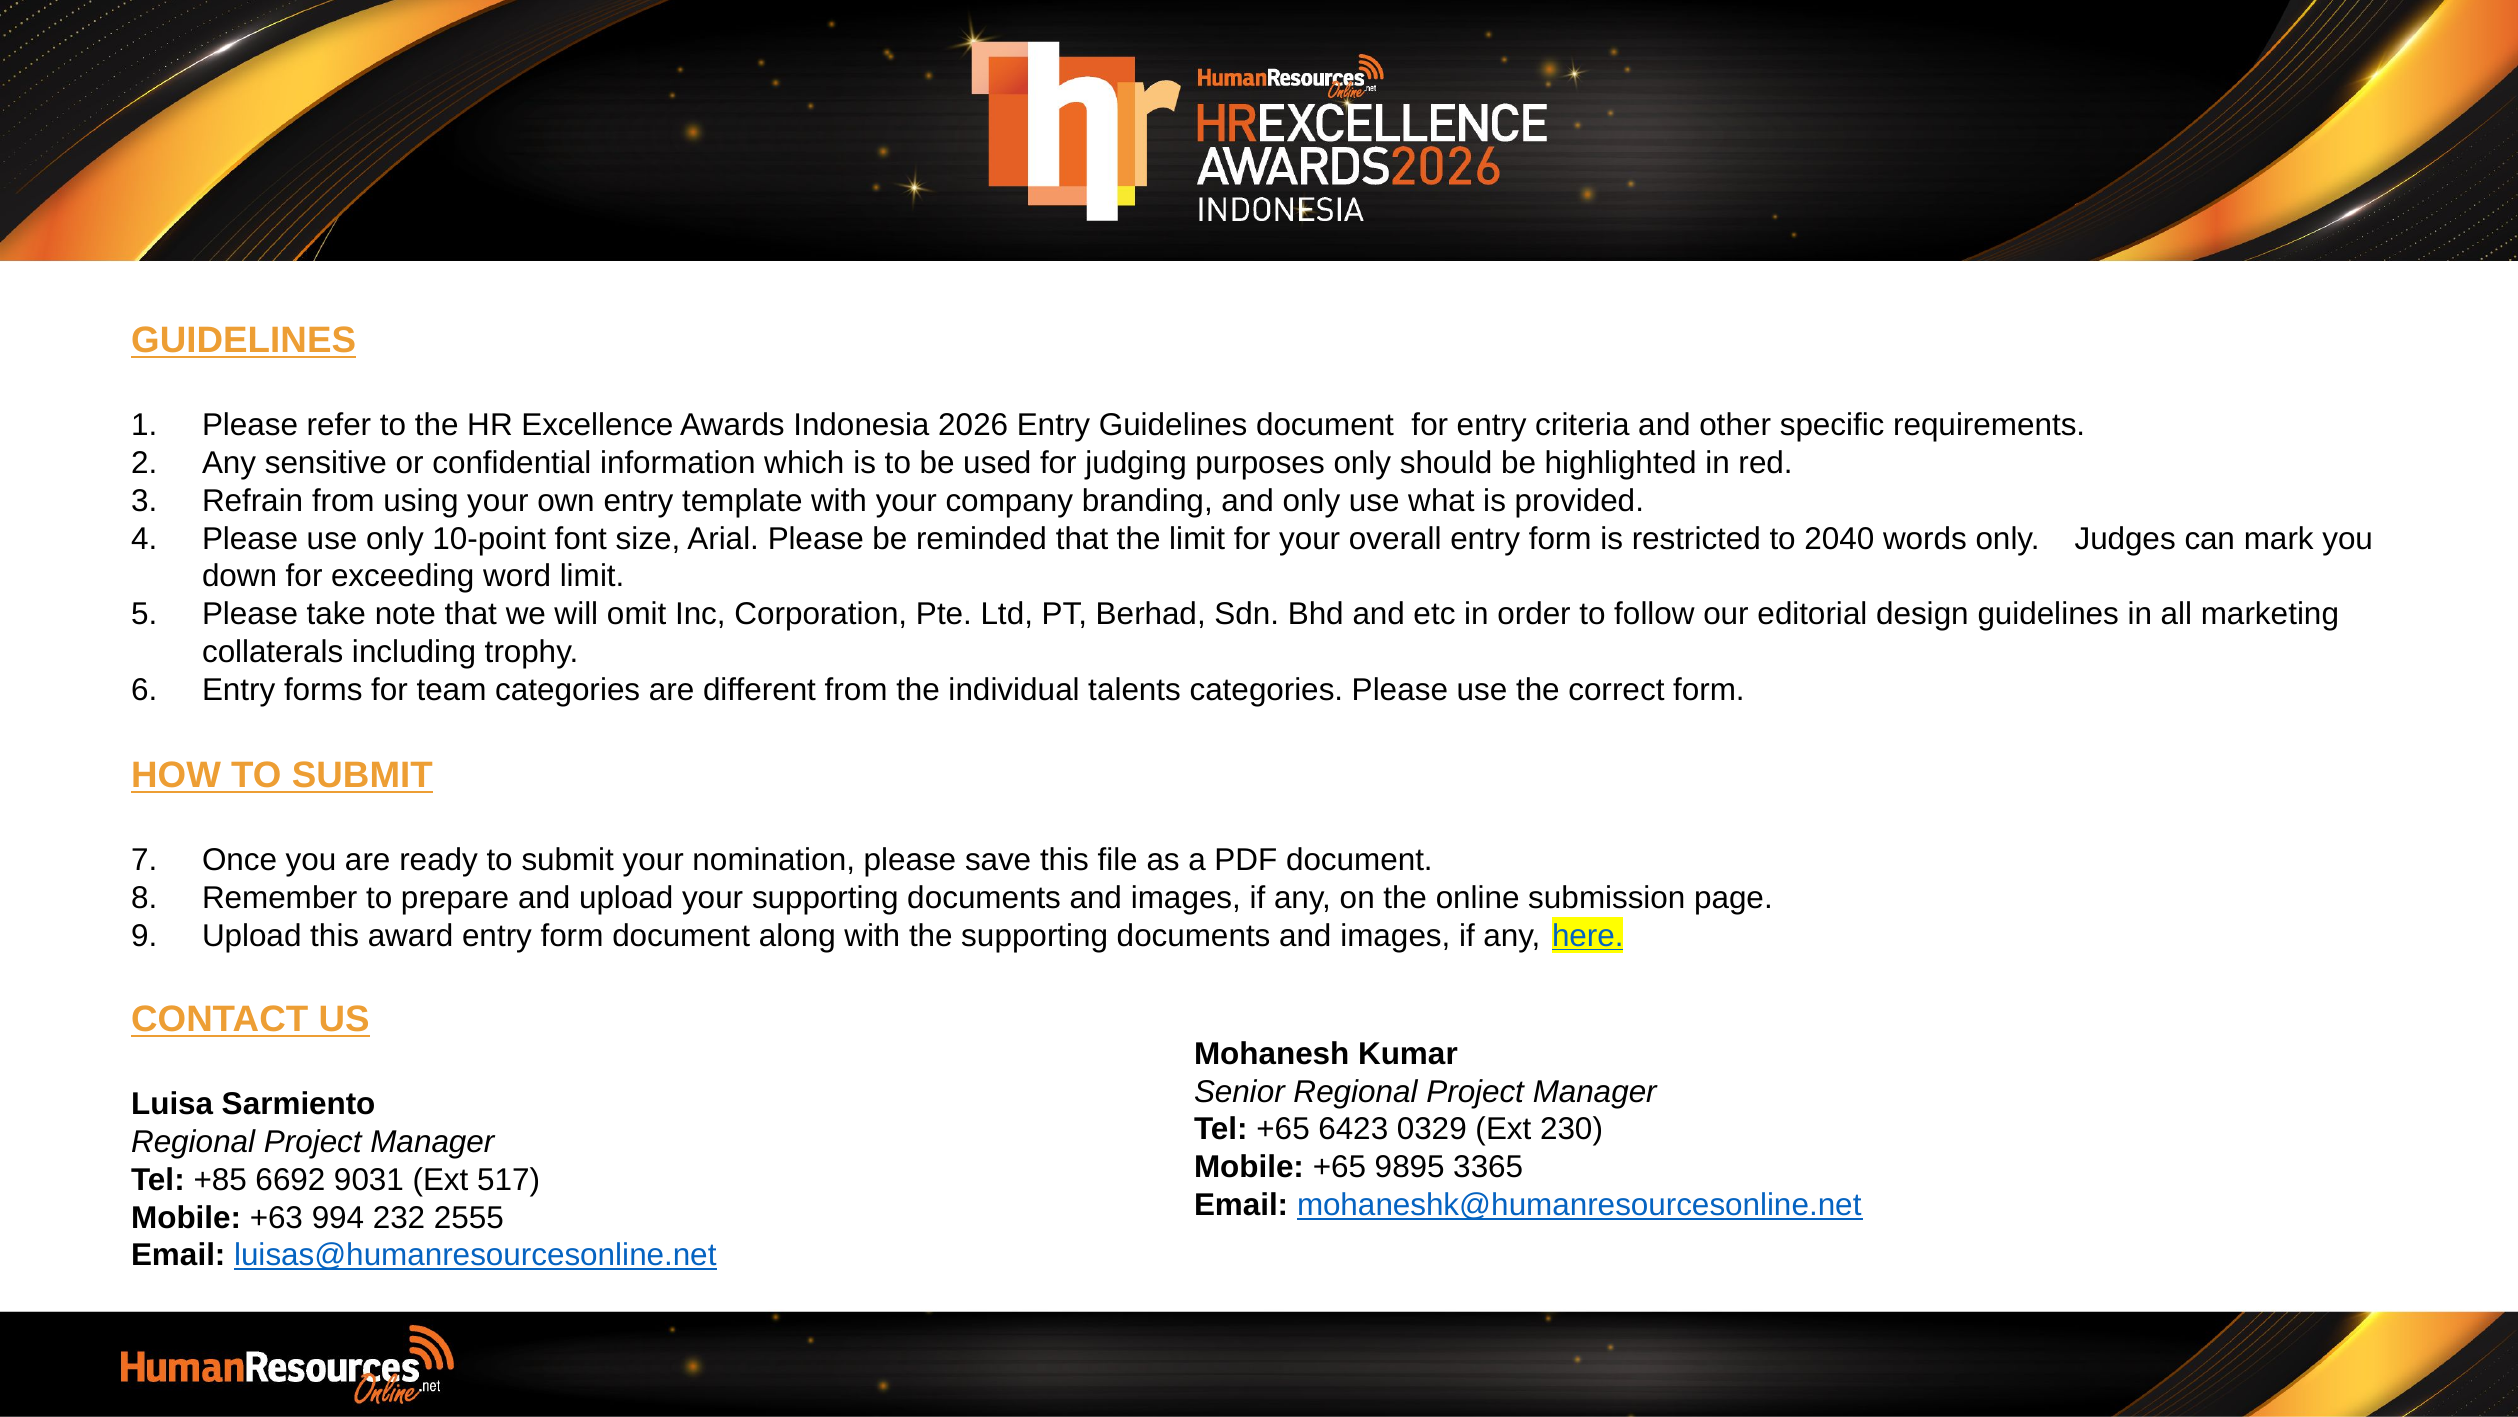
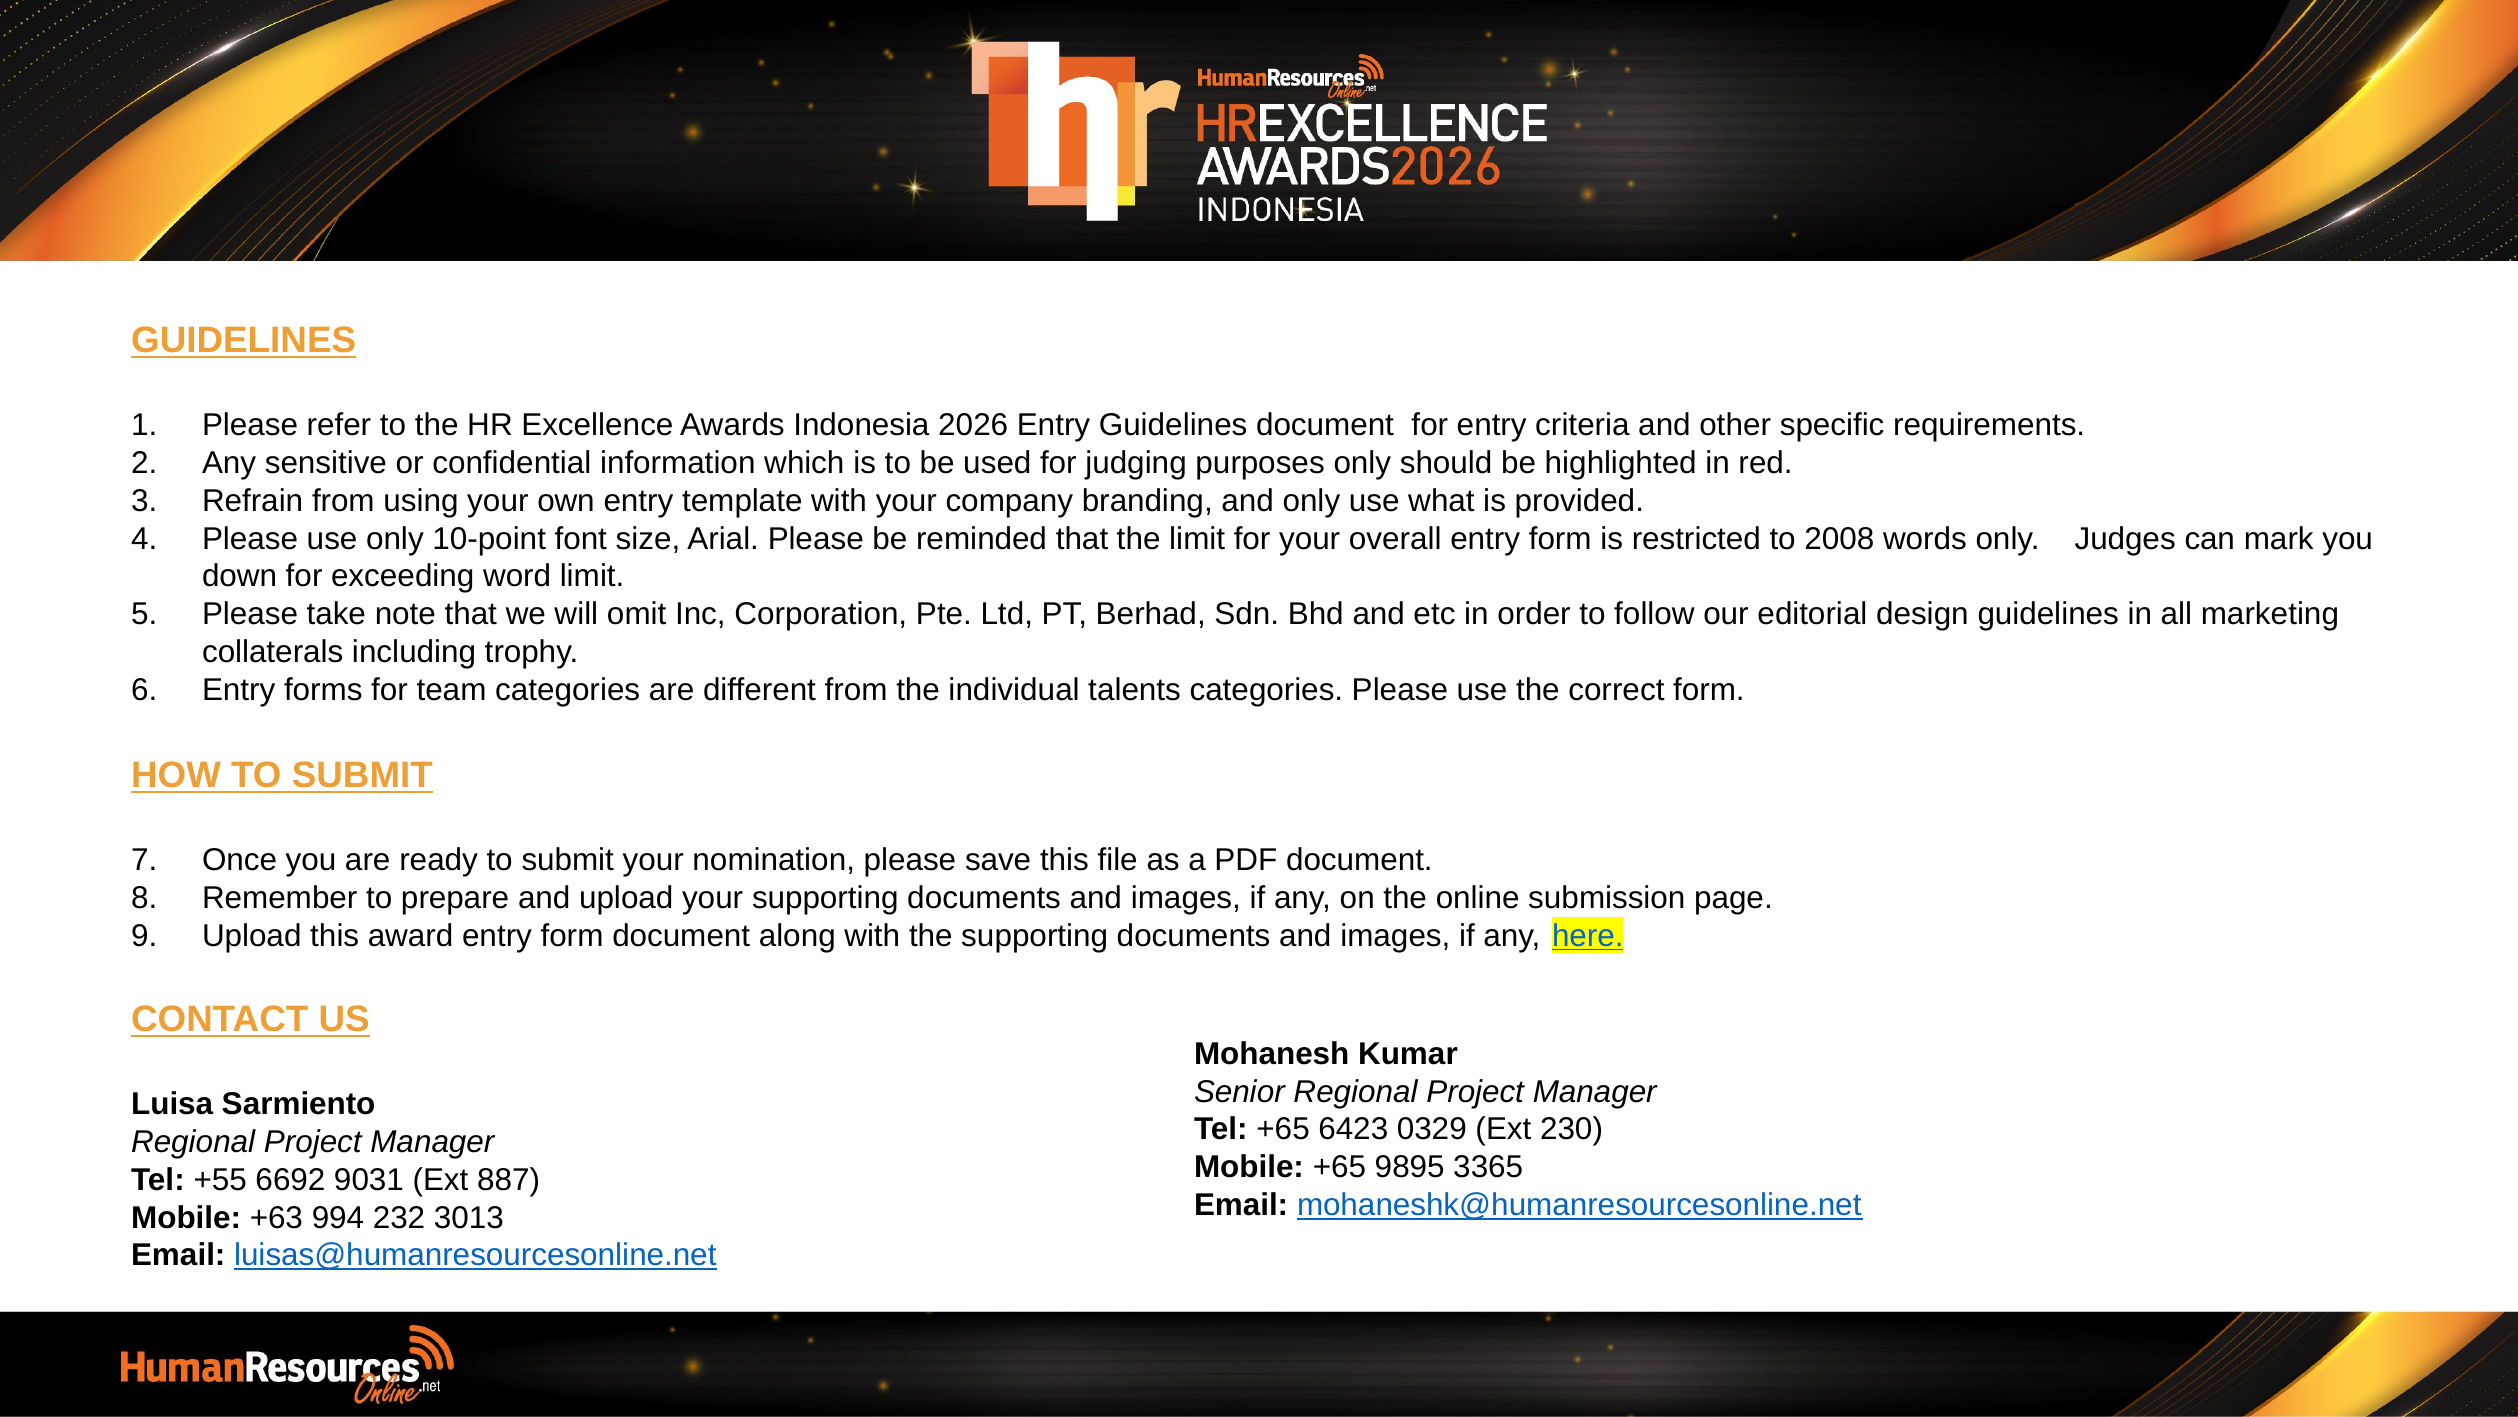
2040: 2040 -> 2008
+85: +85 -> +55
517: 517 -> 887
2555: 2555 -> 3013
